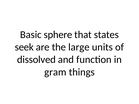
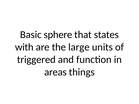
seek: seek -> with
dissolved: dissolved -> triggered
gram: gram -> areas
